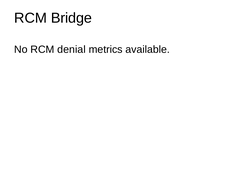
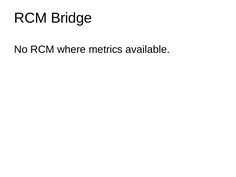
denial: denial -> where
